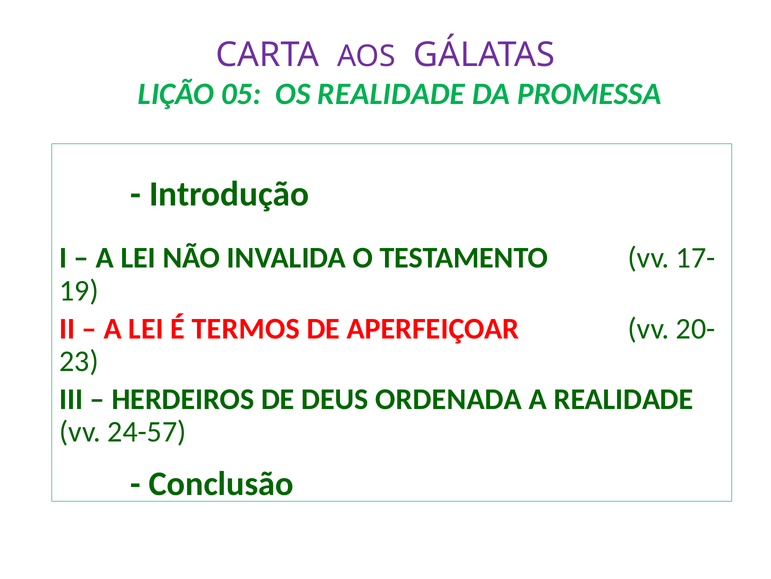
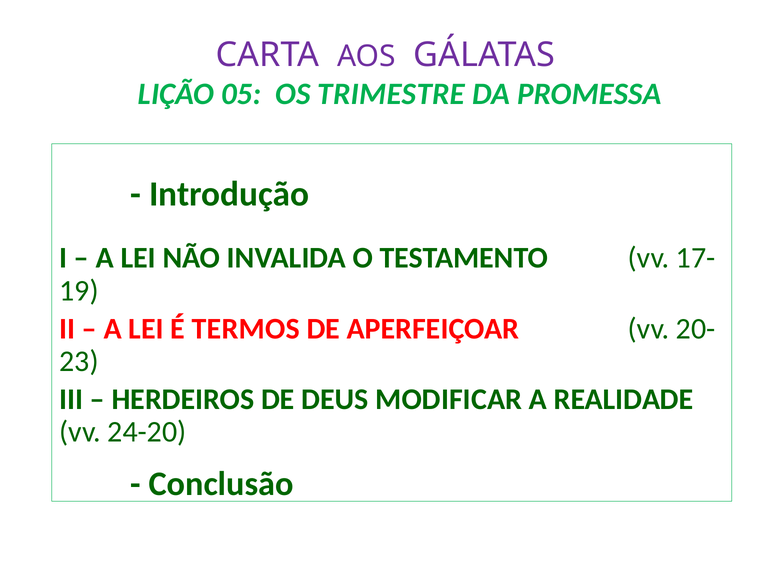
OS REALIDADE: REALIDADE -> TRIMESTRE
ORDENADA: ORDENADA -> MODIFICAR
24-57: 24-57 -> 24-20
